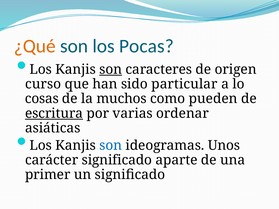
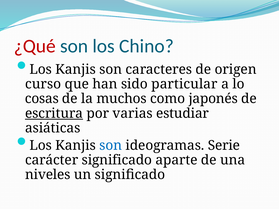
¿Qué colour: orange -> red
Pocas: Pocas -> Chino
son at (111, 70) underline: present -> none
pueden: pueden -> japonés
ordenar: ordenar -> estudiar
Unos: Unos -> Serie
primer: primer -> niveles
